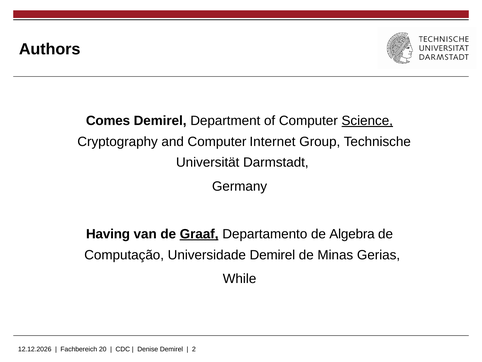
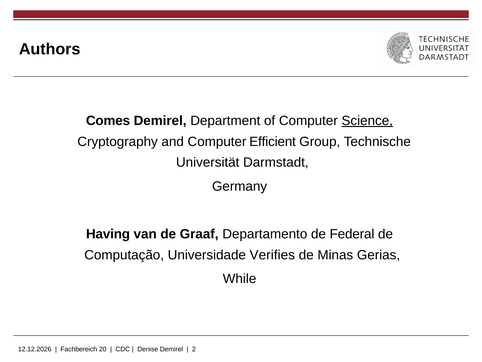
Internet: Internet -> Efficient
Graaf underline: present -> none
Algebra: Algebra -> Federal
Universidade Demirel: Demirel -> Verifies
